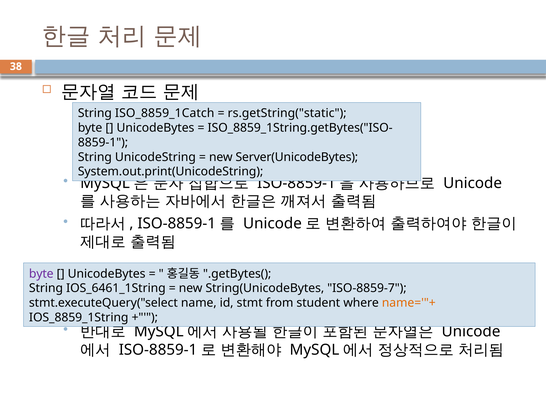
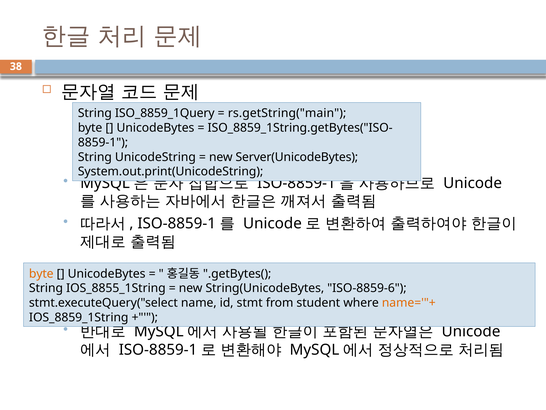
ISO_8859_1Catch: ISO_8859_1Catch -> ISO_8859_1Query
rs.getString("static: rs.getString("static -> rs.getString("main
byte at (41, 273) colour: purple -> orange
IOS_6461_1String: IOS_6461_1String -> IOS_8855_1String
ISO-8859-7: ISO-8859-7 -> ISO-8859-6
